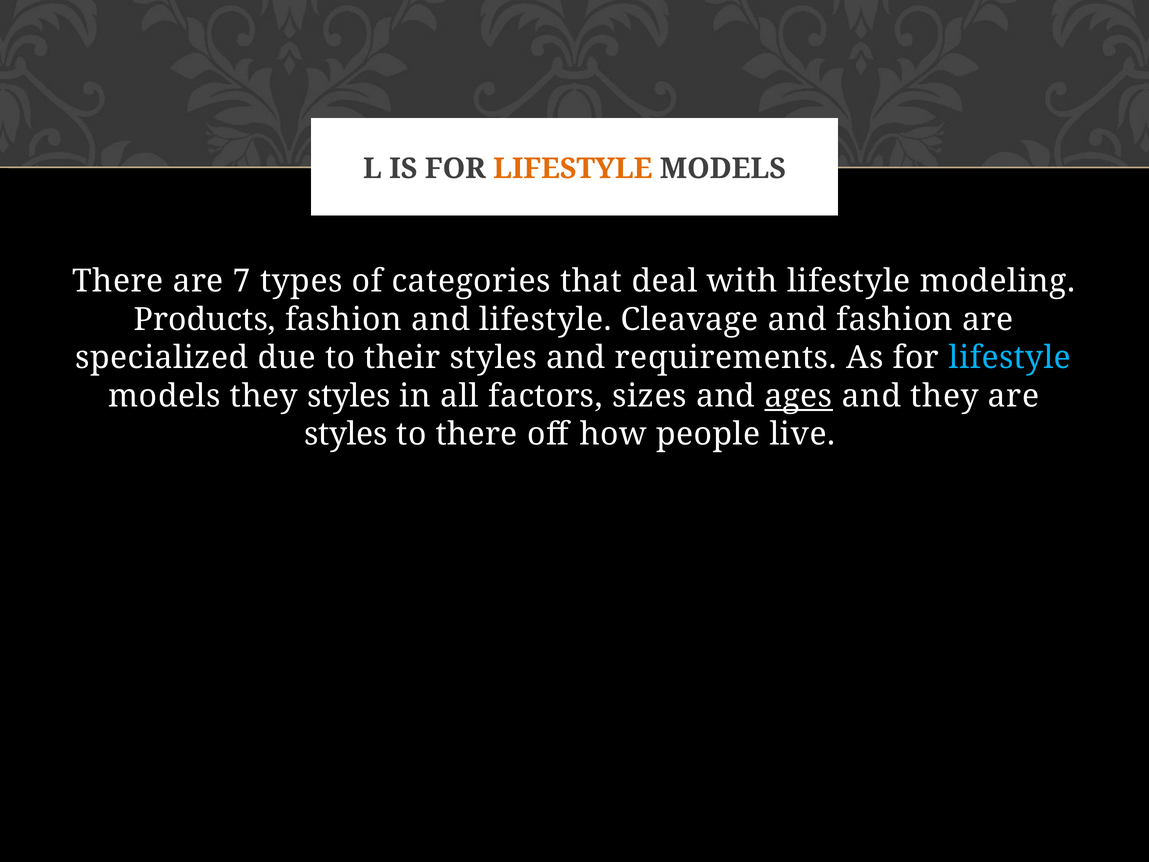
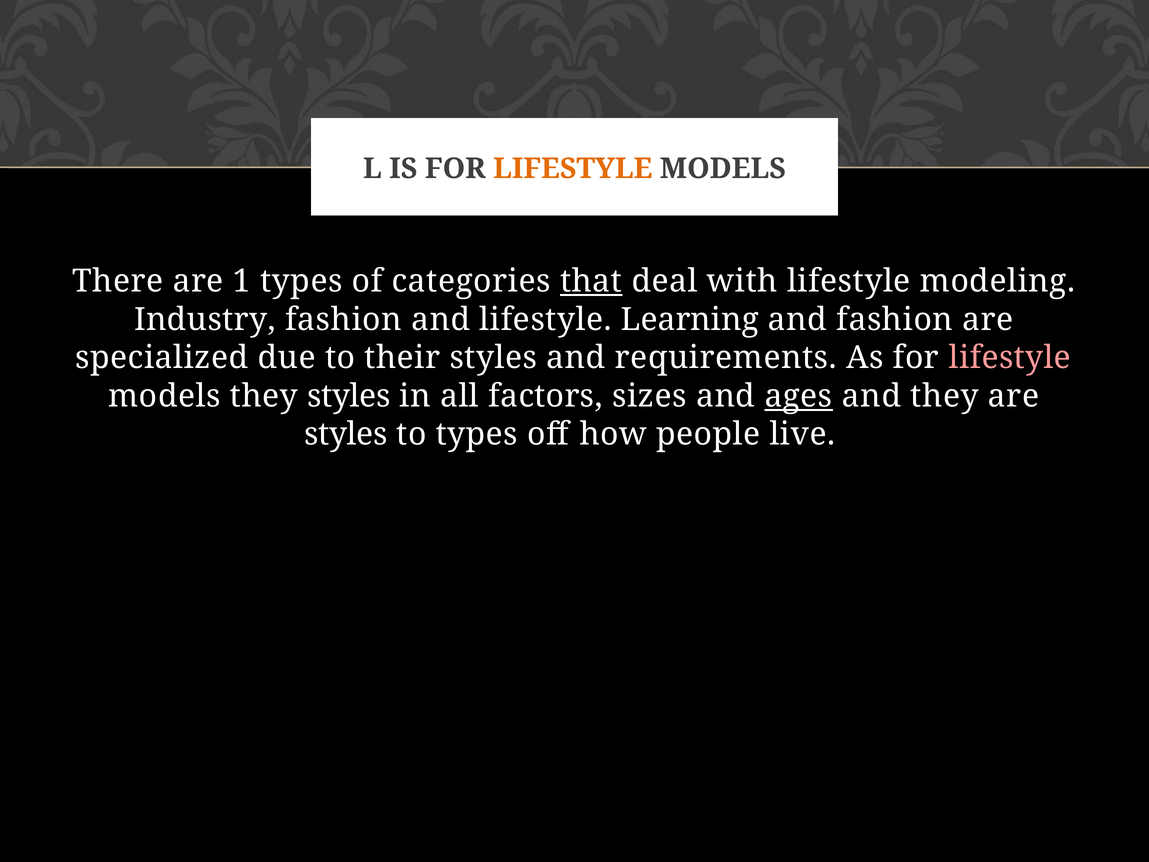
7: 7 -> 1
that underline: none -> present
Products: Products -> Industry
Cleavage: Cleavage -> Learning
lifestyle at (1010, 358) colour: light blue -> pink
to there: there -> types
